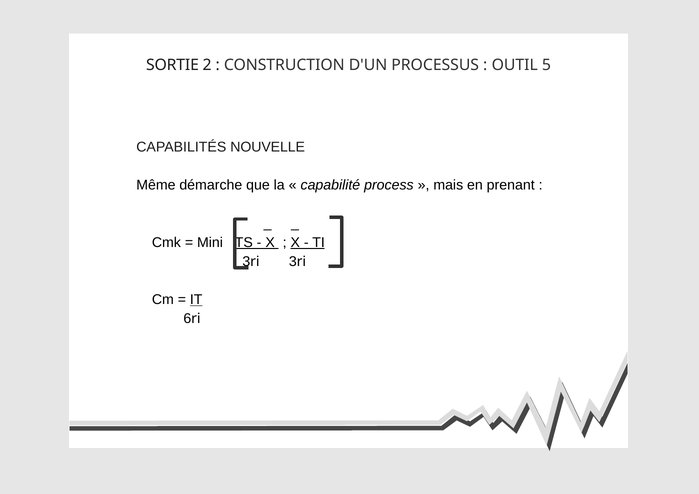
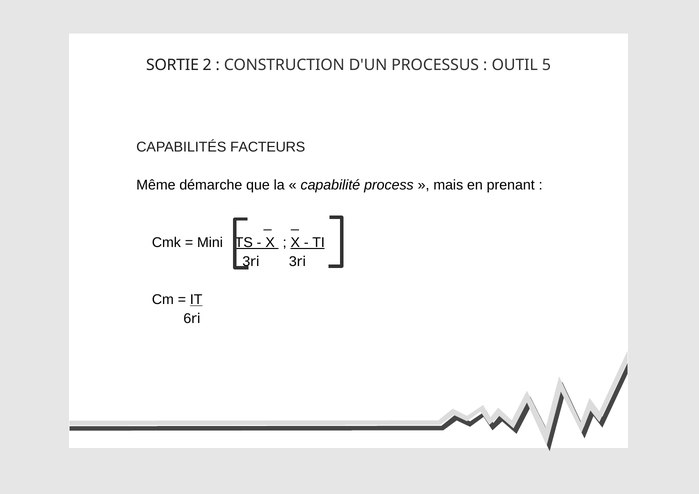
NOUVELLE: NOUVELLE -> FACTEURS
